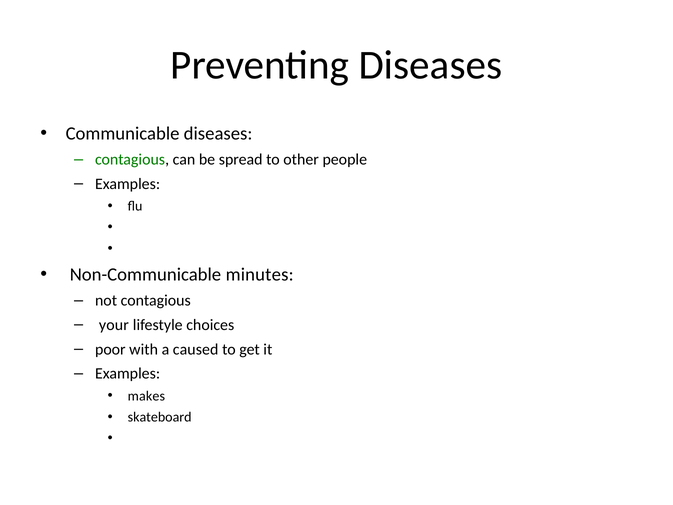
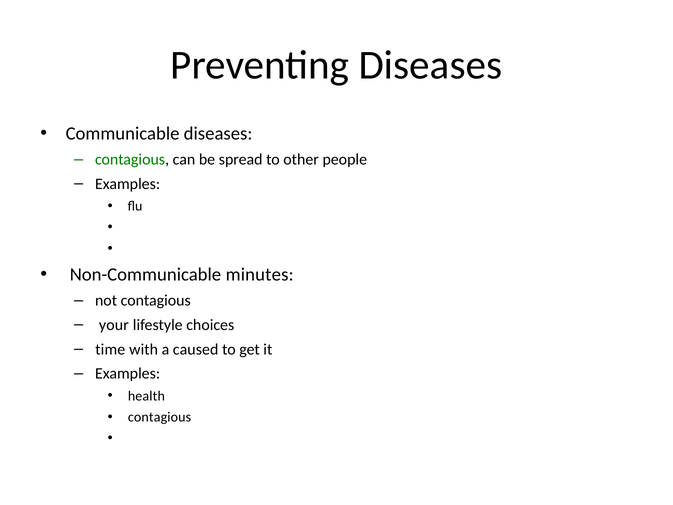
poor: poor -> time
makes: makes -> health
skateboard at (160, 417): skateboard -> contagious
